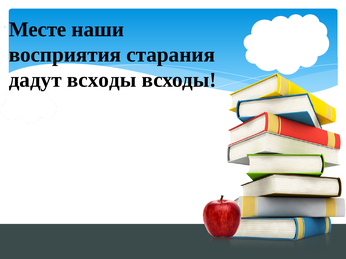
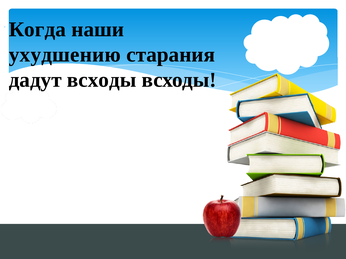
Месте: Месте -> Когда
восприятия: восприятия -> ухудшению
